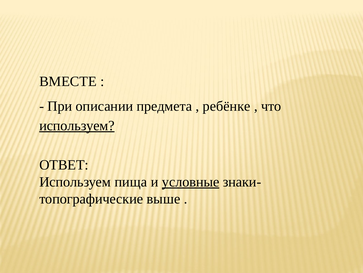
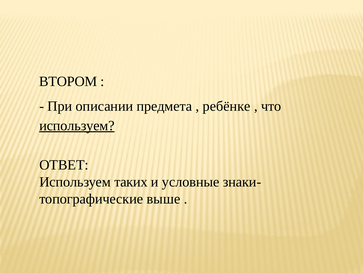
ВМЕСТЕ: ВМЕСТЕ -> ВТОРОМ
пища: пища -> таких
условные underline: present -> none
